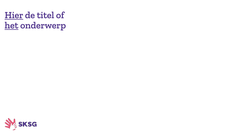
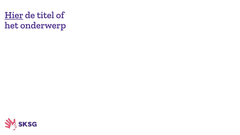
het underline: present -> none
